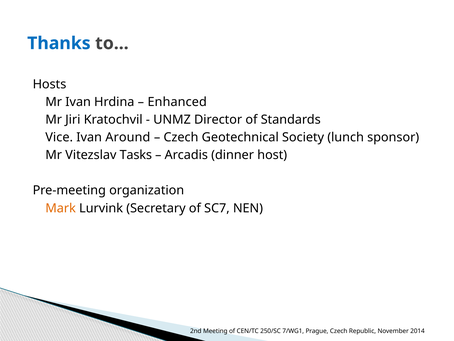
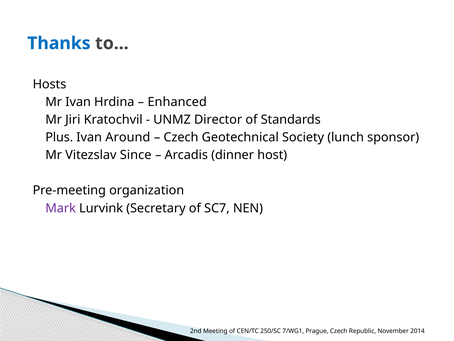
Vice: Vice -> Plus
Tasks: Tasks -> Since
Mark colour: orange -> purple
